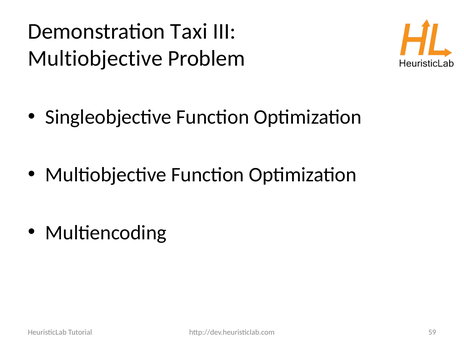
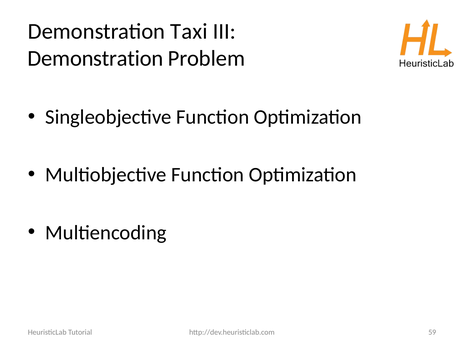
Multiobjective at (95, 58): Multiobjective -> Demonstration
